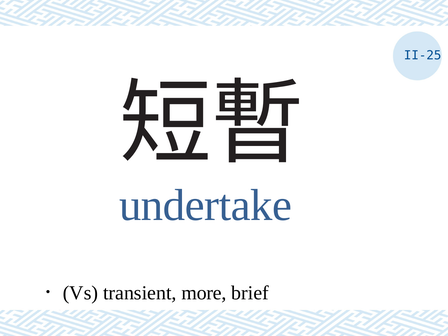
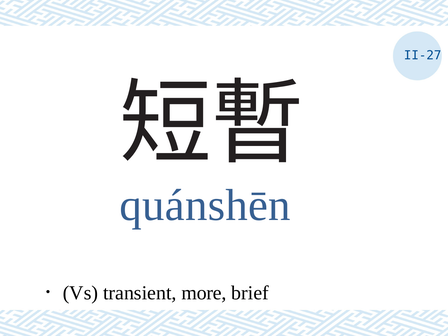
II-25: II-25 -> II-27
undertake: undertake -> quánshēn
